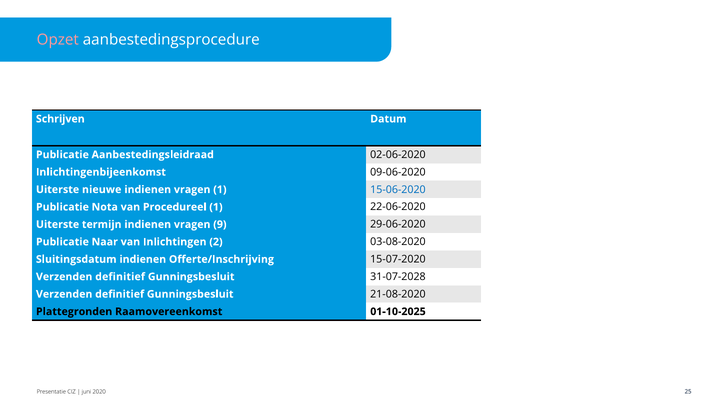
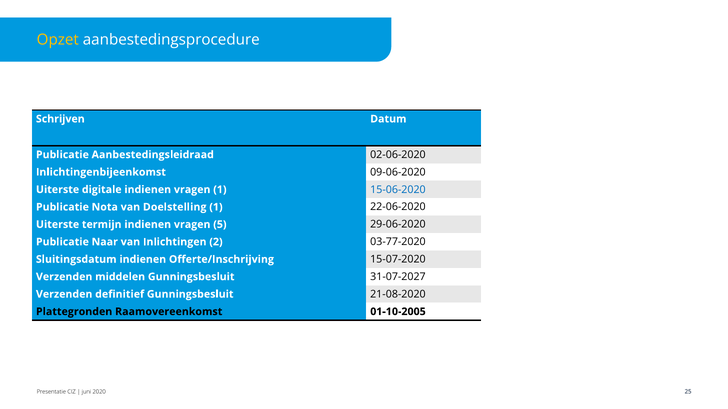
Opzet colour: pink -> yellow
nieuwe: nieuwe -> digitale
Procedureel: Procedureel -> Doelstelling
9: 9 -> 5
03-08-2020: 03-08-2020 -> 03-77-2020
definitief at (120, 277): definitief -> middelen
31-07-2028: 31-07-2028 -> 31-07-2027
01-10-2025: 01-10-2025 -> 01-10-2005
